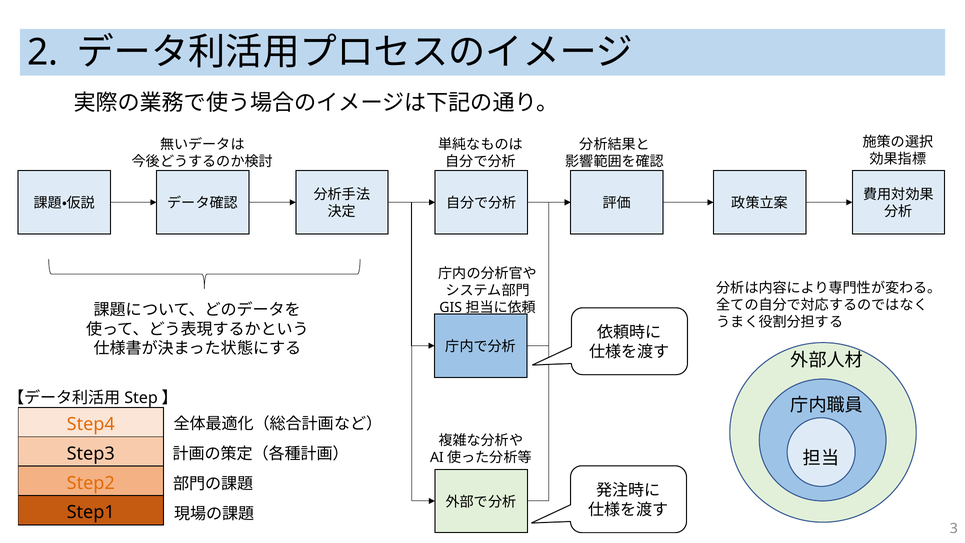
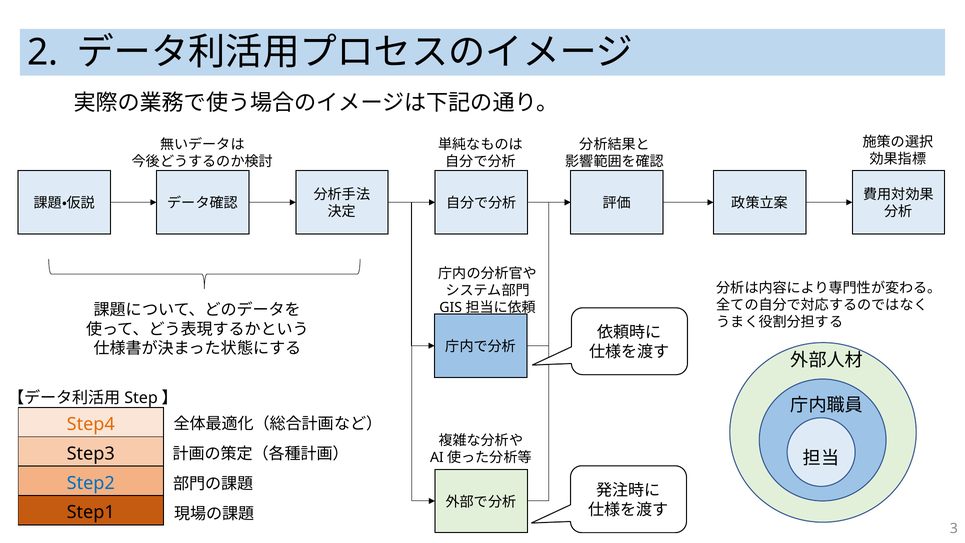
Step2 colour: orange -> blue
